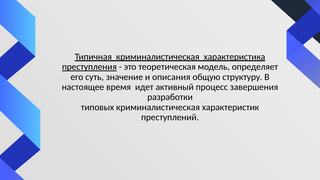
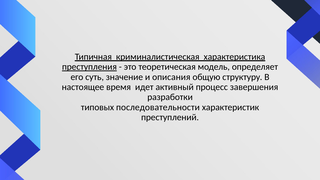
типовых криминалистическая: криминалистическая -> последовательности
